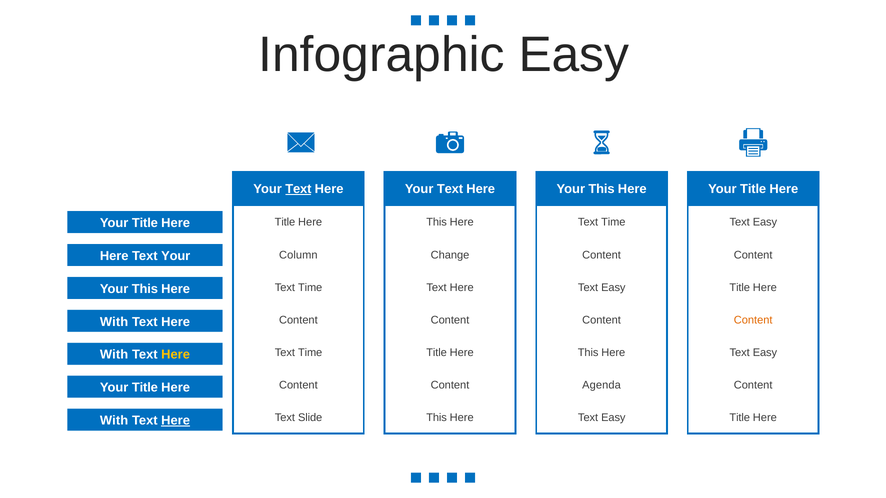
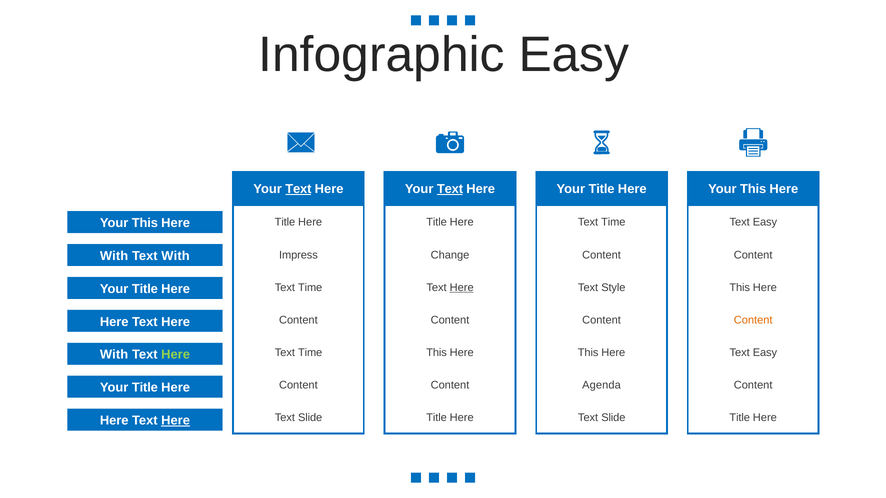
Text at (450, 189) underline: none -> present
This at (602, 189): This -> Title
Title at (753, 189): Title -> This
Title at (145, 223): Title -> This
This at (437, 223): This -> Title
Column: Column -> Impress
Here at (114, 256): Here -> With
Text Your: Your -> With
Here at (462, 288) underline: none -> present
Easy at (613, 288): Easy -> Style
Title at (740, 288): Title -> This
This at (145, 289): This -> Title
With at (114, 322): With -> Here
Title at (437, 353): Title -> This
Here at (176, 355) colour: yellow -> light green
This at (437, 418): This -> Title
Easy at (613, 418): Easy -> Slide
With at (114, 421): With -> Here
